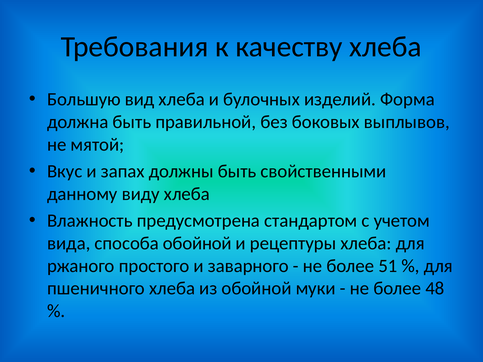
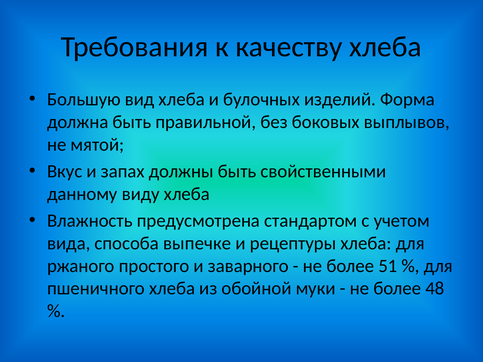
способа обойной: обойной -> выпечке
